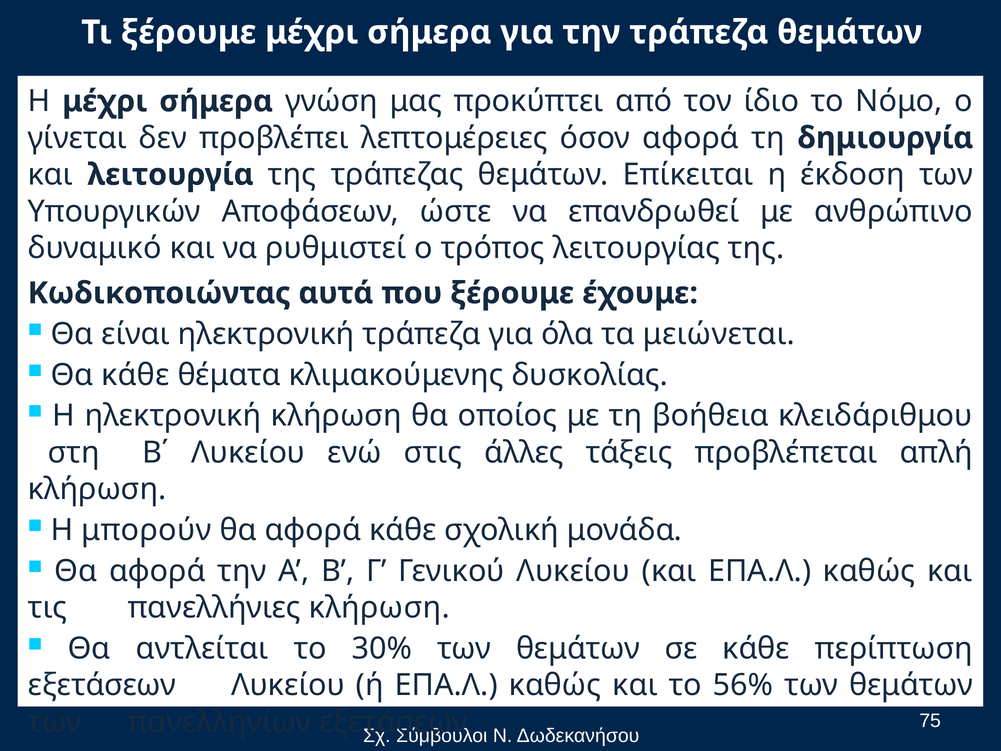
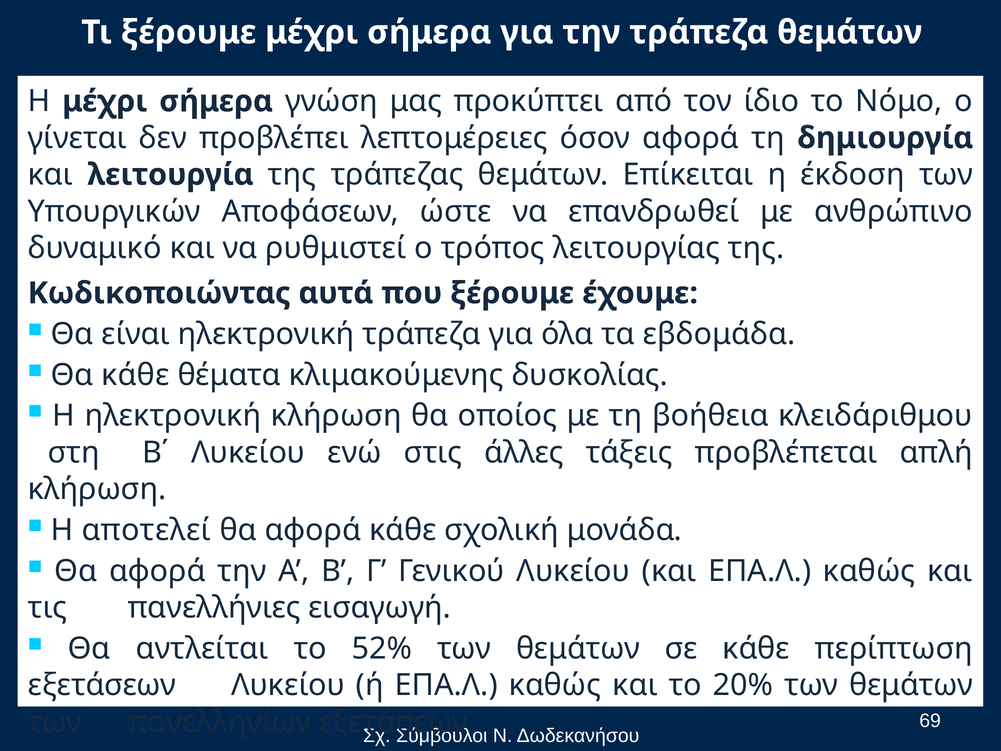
μειώνεται: μειώνεται -> εβδομάδα
μπορούν: μπορούν -> αποτελεί
πανελλήνιες κλήρωση: κλήρωση -> εισαγωγή
30%: 30% -> 52%
56%: 56% -> 20%
75: 75 -> 69
